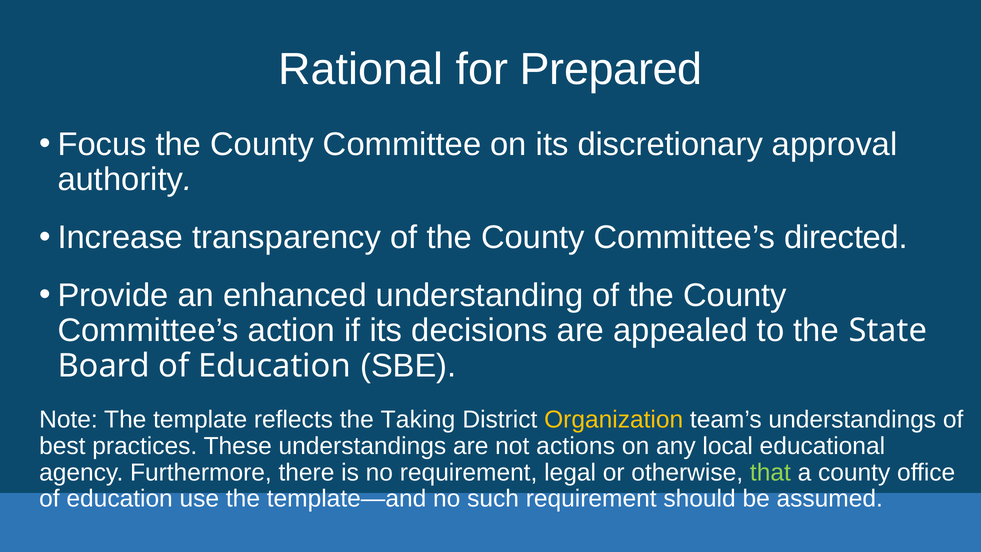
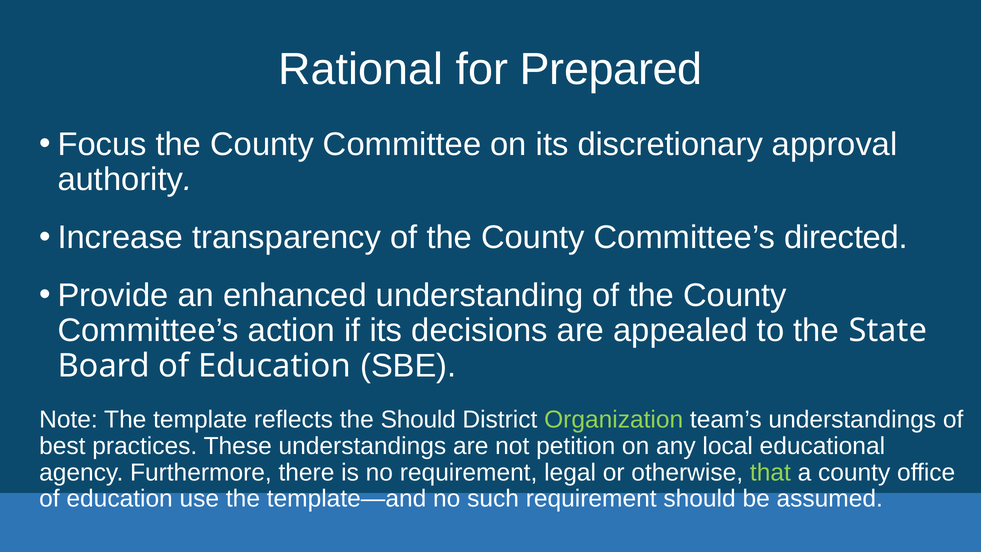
the Taking: Taking -> Should
Organization colour: yellow -> light green
actions: actions -> petition
